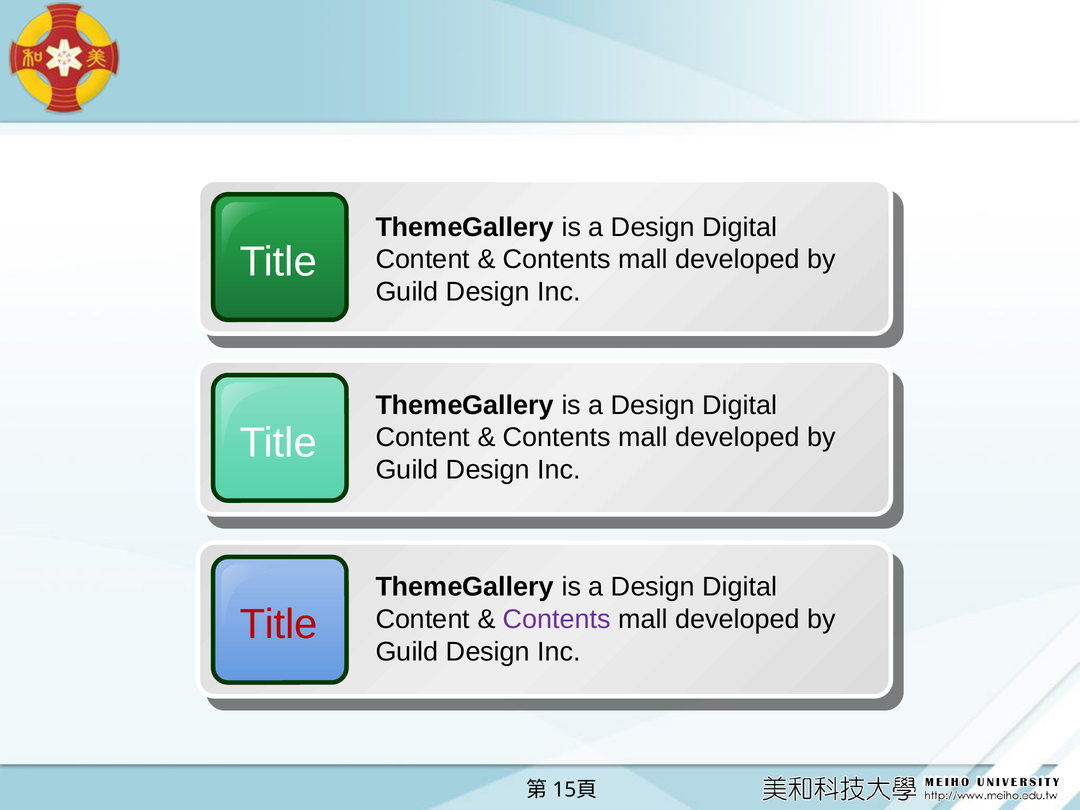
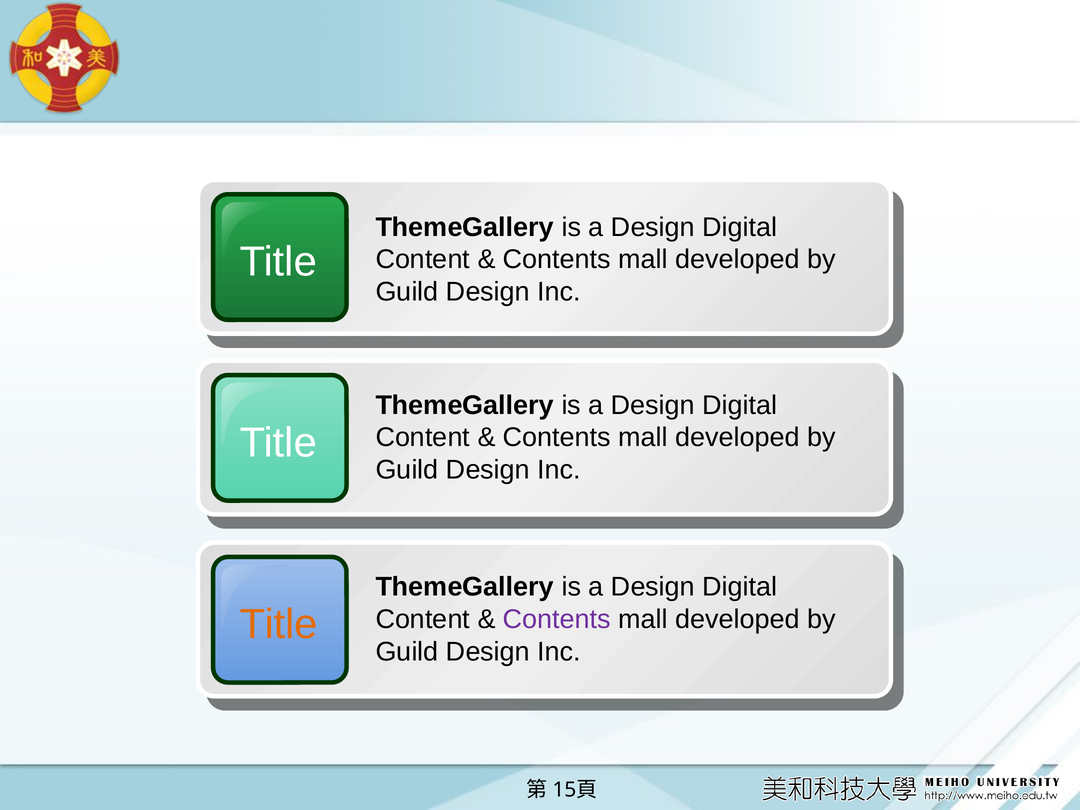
Title at (278, 625) colour: red -> orange
